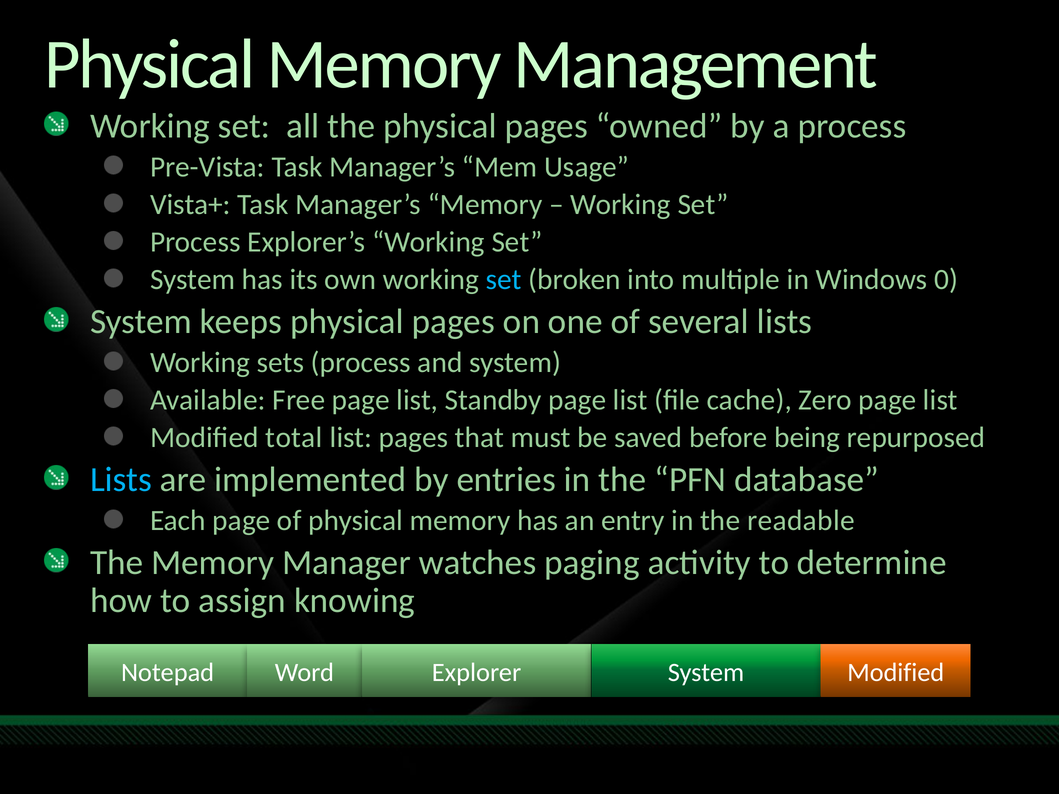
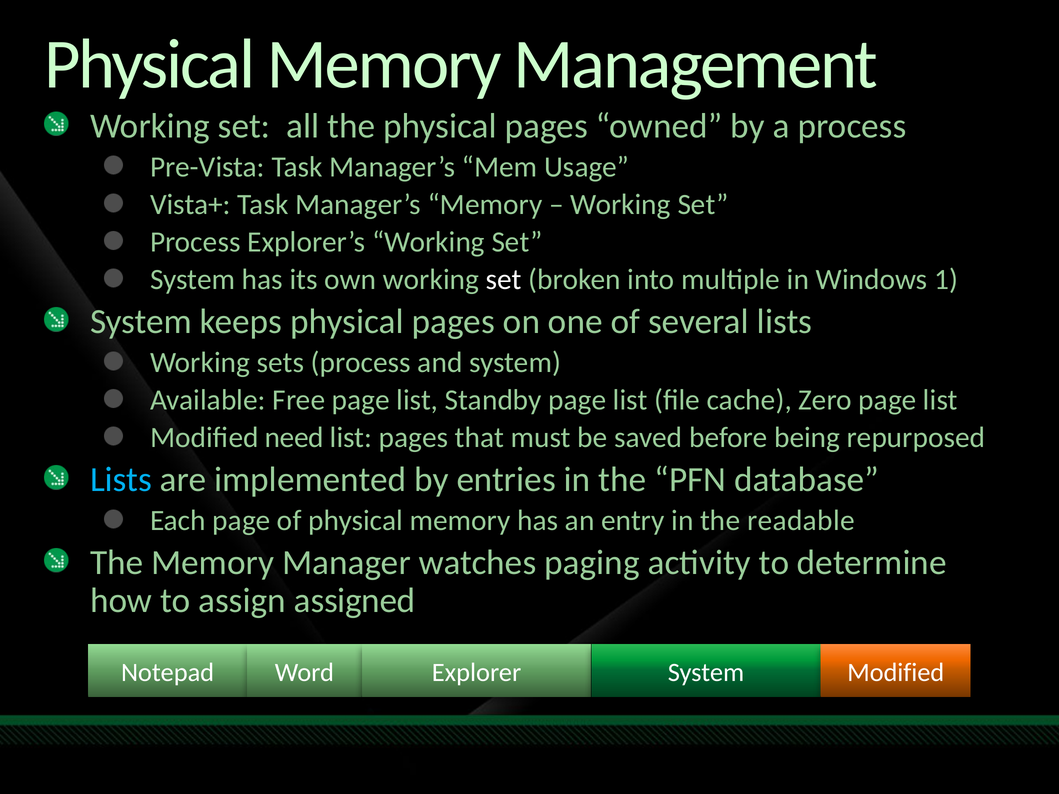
set at (504, 280) colour: light blue -> white
0: 0 -> 1
total: total -> need
knowing: knowing -> assigned
